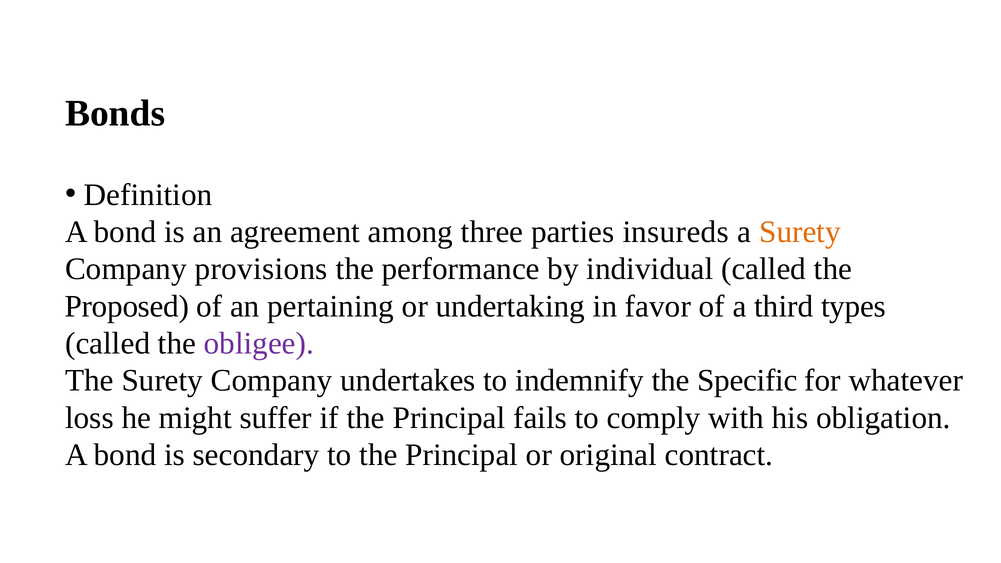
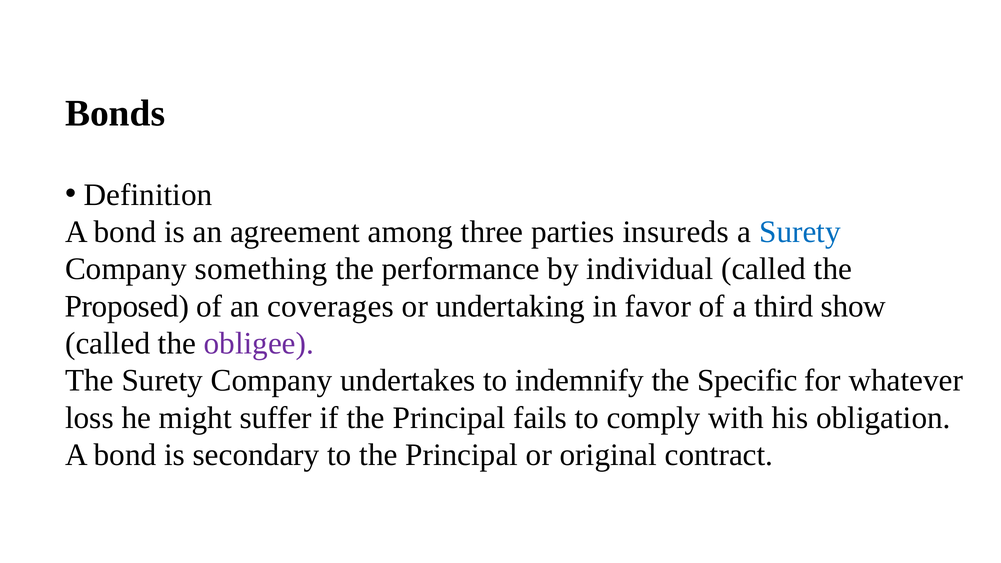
Surety at (800, 232) colour: orange -> blue
provisions: provisions -> something
pertaining: pertaining -> coverages
types: types -> show
